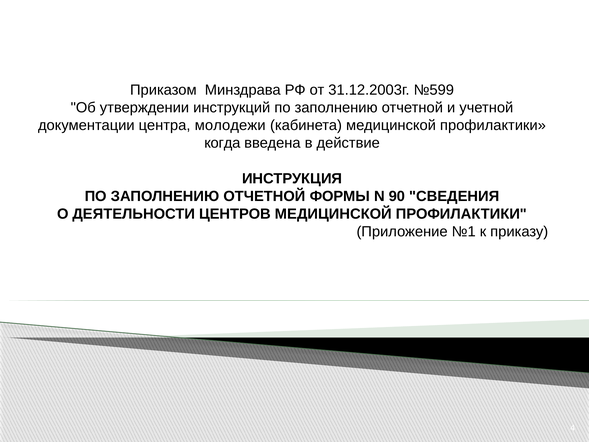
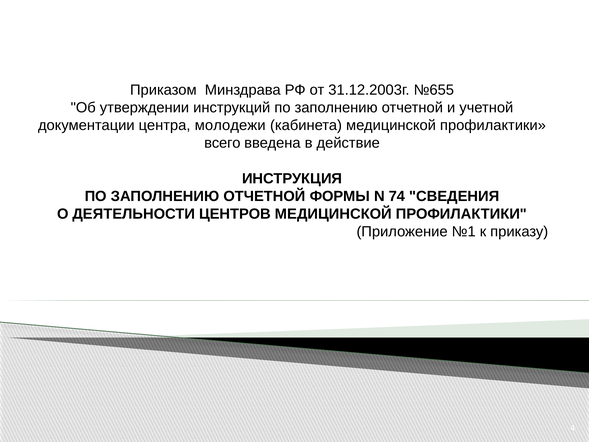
№599: №599 -> №655
когда: когда -> всего
90: 90 -> 74
